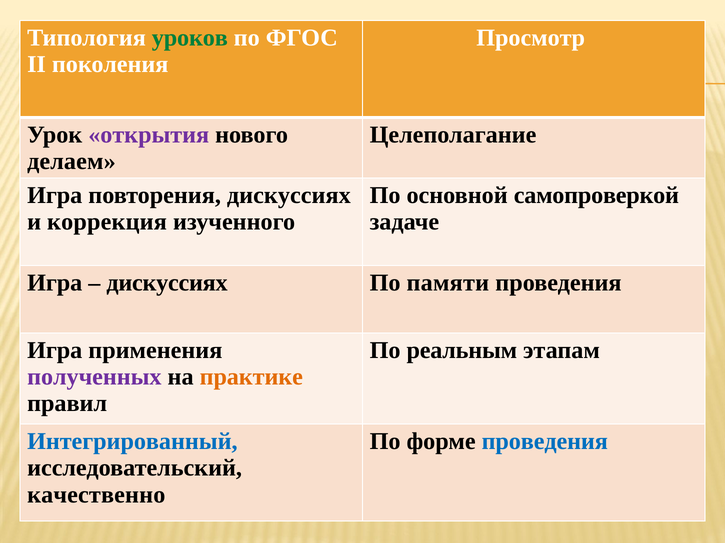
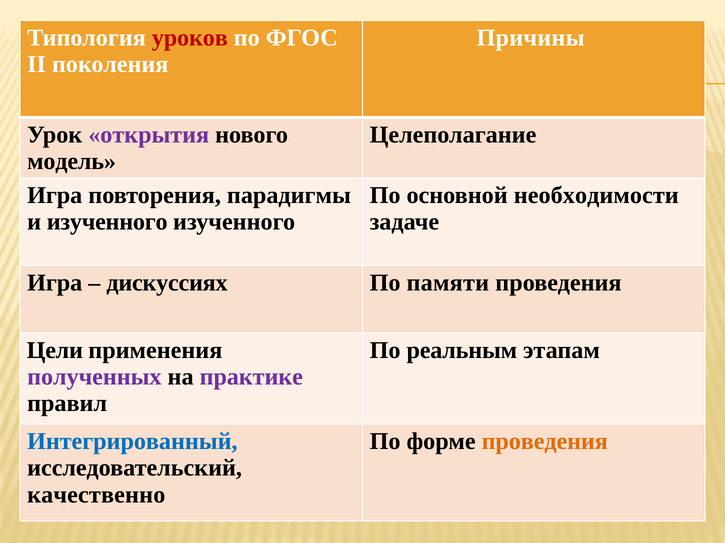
уроков colour: green -> red
Просмотр: Просмотр -> Причины
делаем: делаем -> модель
повторения дискуссиях: дискуссиях -> парадигмы
самопроверкой: самопроверкой -> необходимости
и коррекция: коррекция -> изученного
Игра at (55, 351): Игра -> Цели
практике colour: orange -> purple
проведения at (545, 442) colour: blue -> orange
